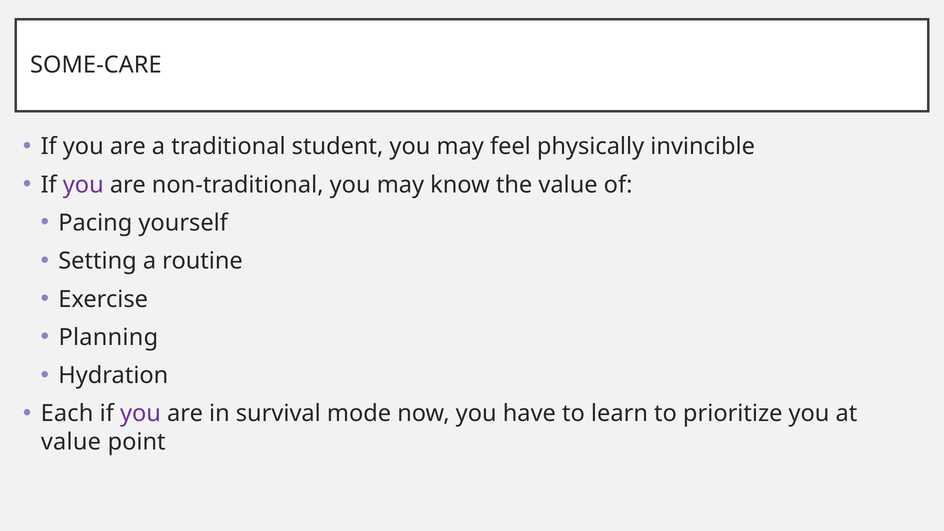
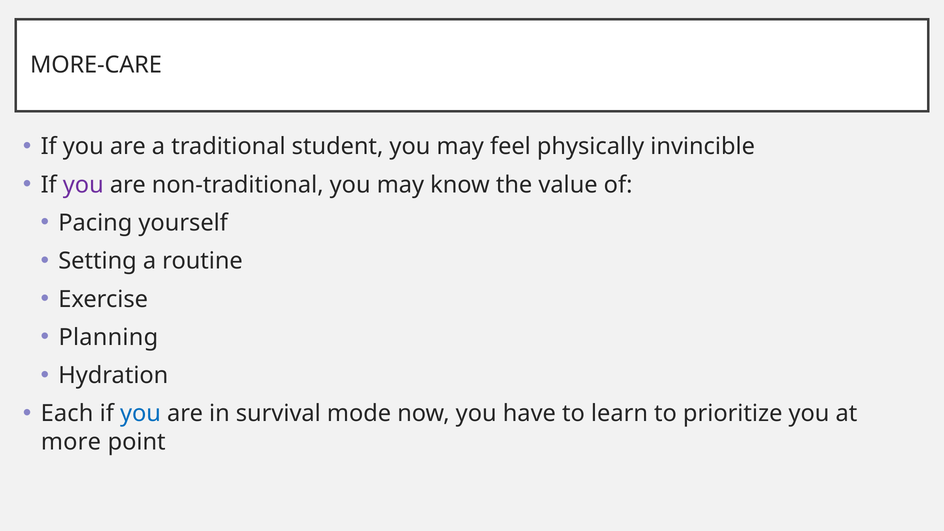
SOME-CARE: SOME-CARE -> MORE-CARE
you at (140, 414) colour: purple -> blue
value at (71, 442): value -> more
